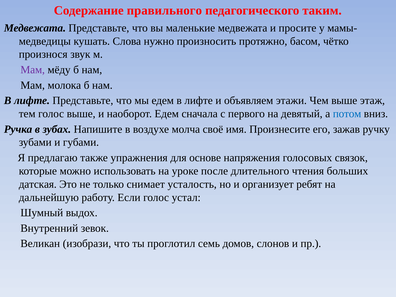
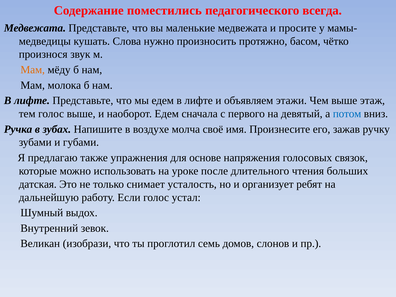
правильного: правильного -> поместились
таким: таким -> всегда
Мам at (33, 70) colour: purple -> orange
